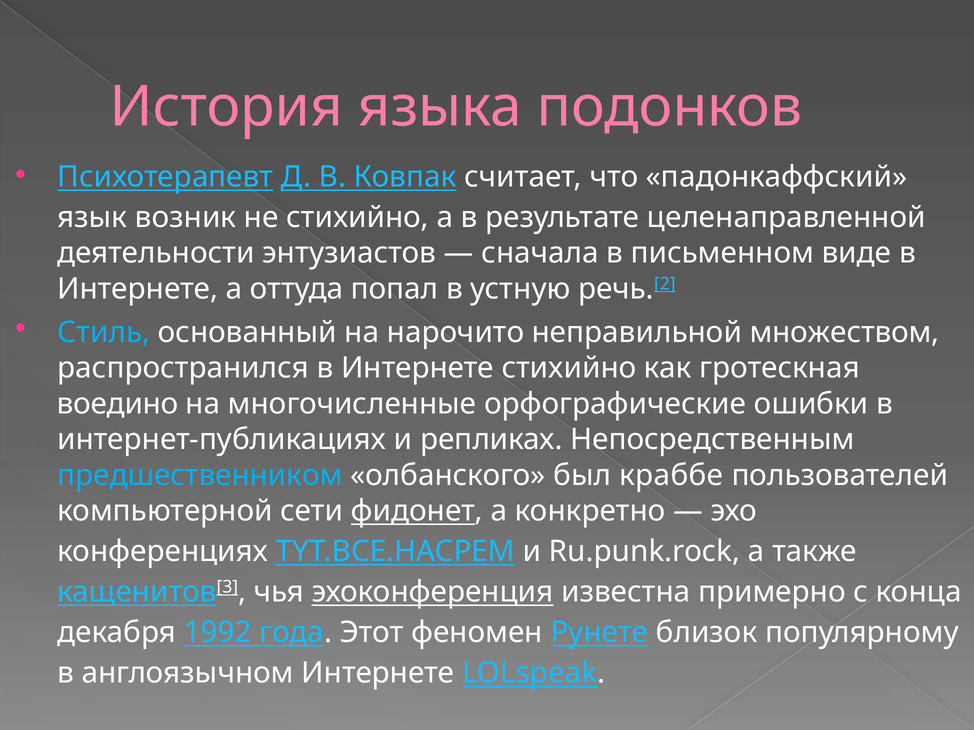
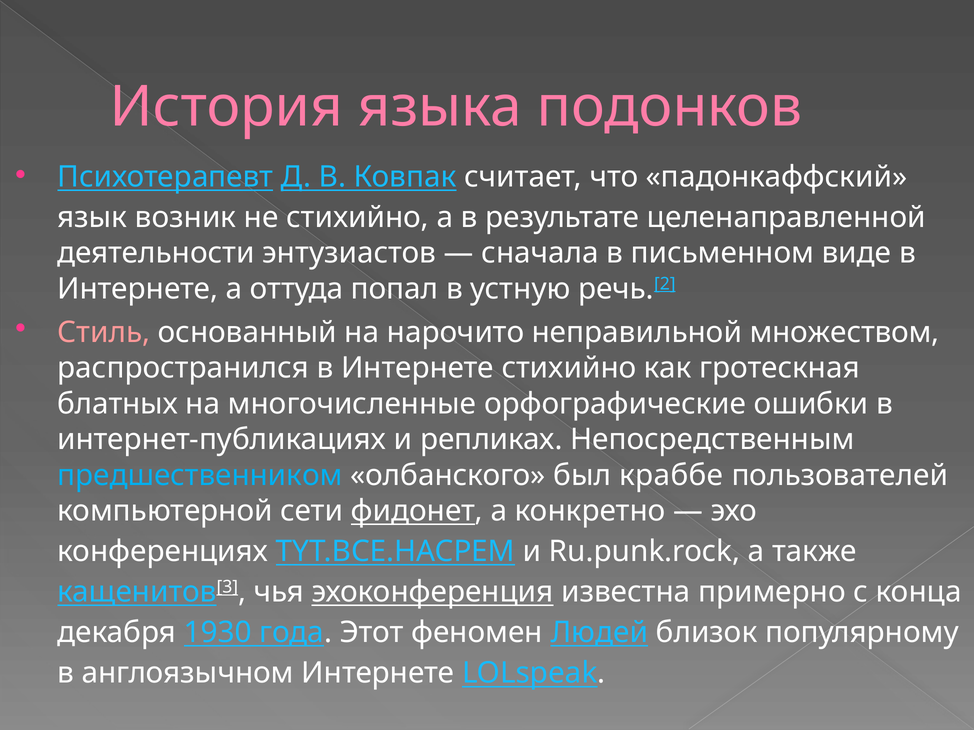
Стиль colour: light blue -> pink
воедино: воедино -> блатных
1992: 1992 -> 1930
Рунете: Рунете -> Людей
